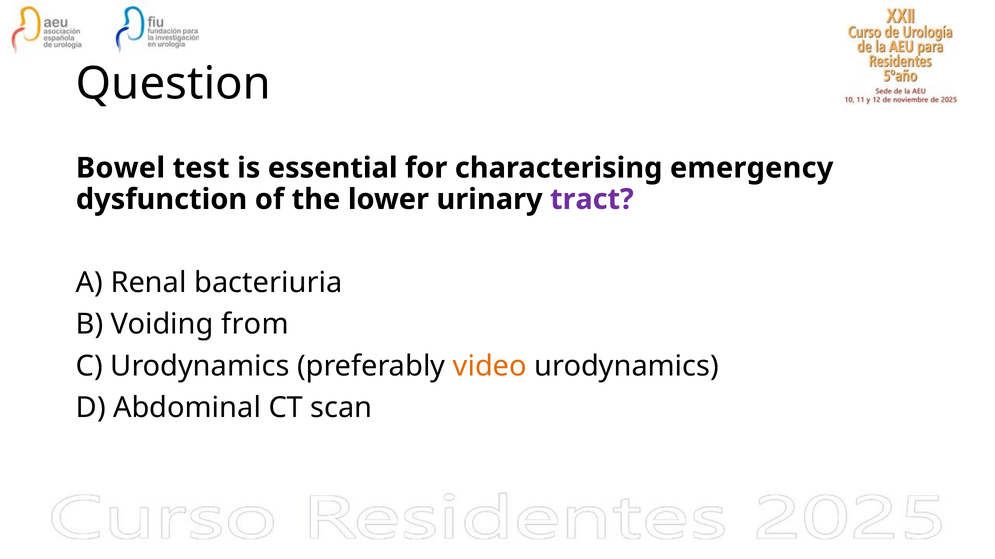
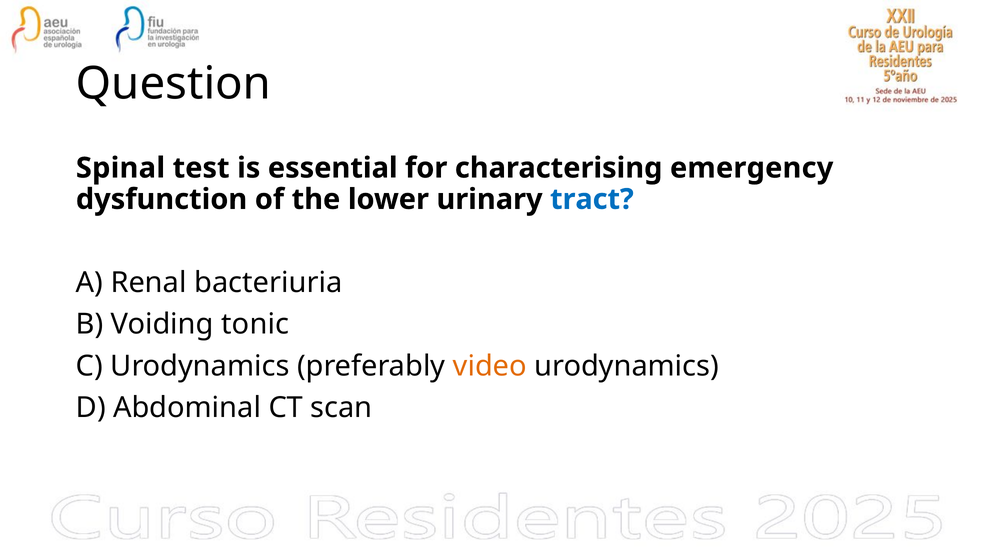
Bowel: Bowel -> Spinal
tract colour: purple -> blue
from: from -> tonic
